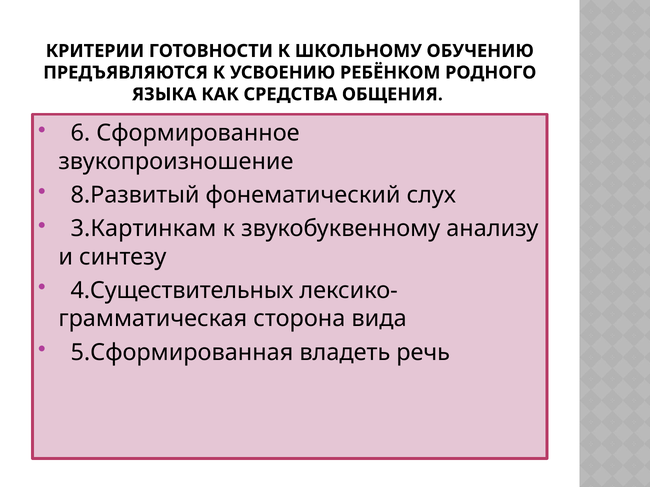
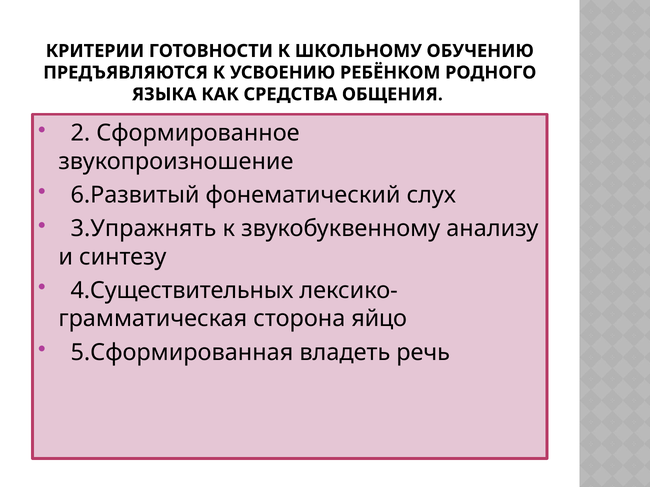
6: 6 -> 2
8.Развитый: 8.Развитый -> 6.Развитый
3.Картинкам: 3.Картинкам -> 3.Упражнять
вида: вида -> яйцо
